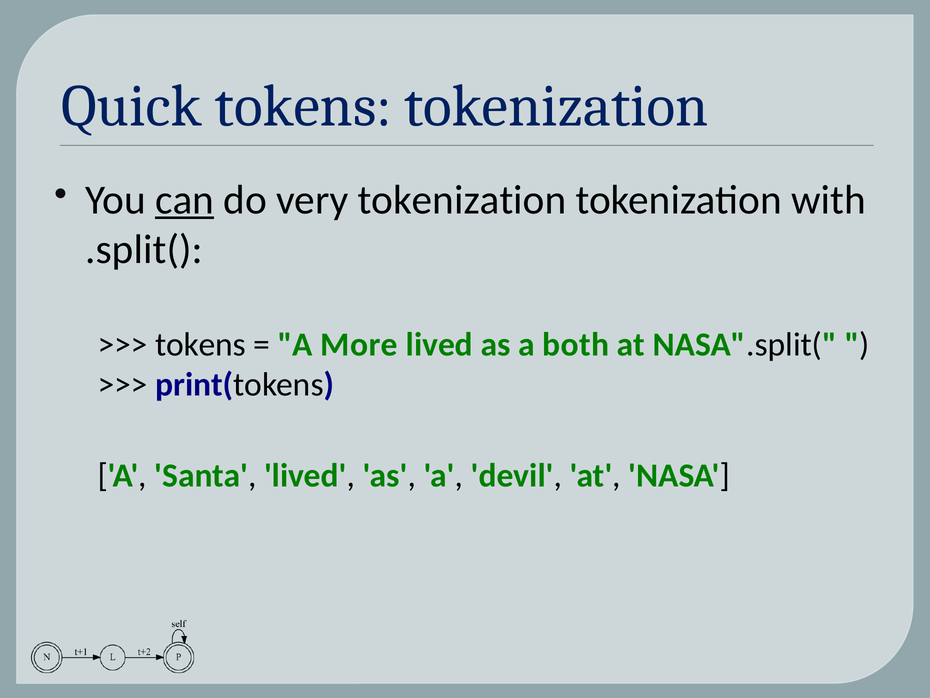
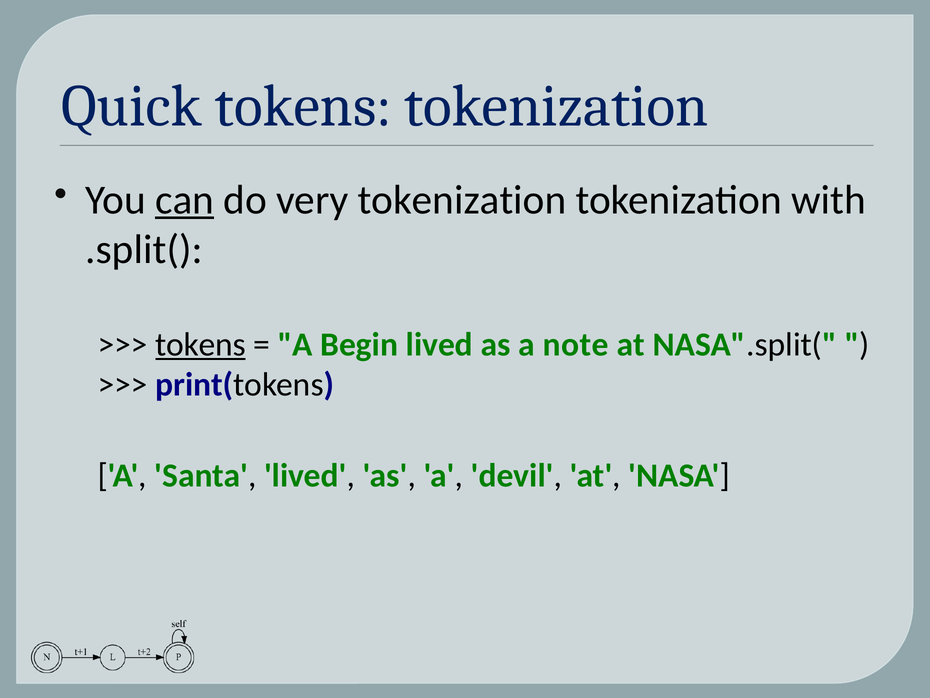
tokens at (200, 344) underline: none -> present
More: More -> Begin
both: both -> note
